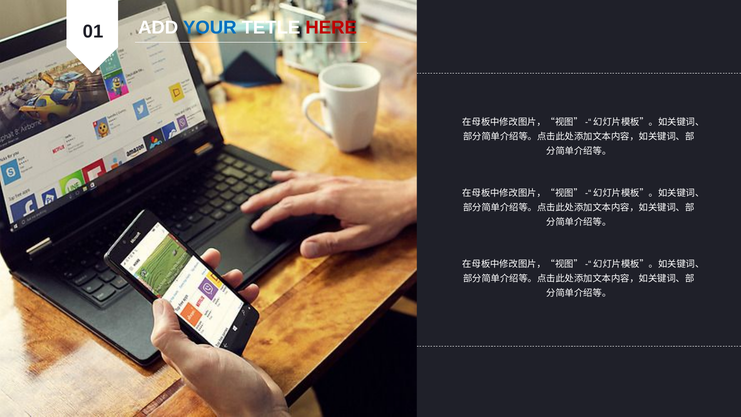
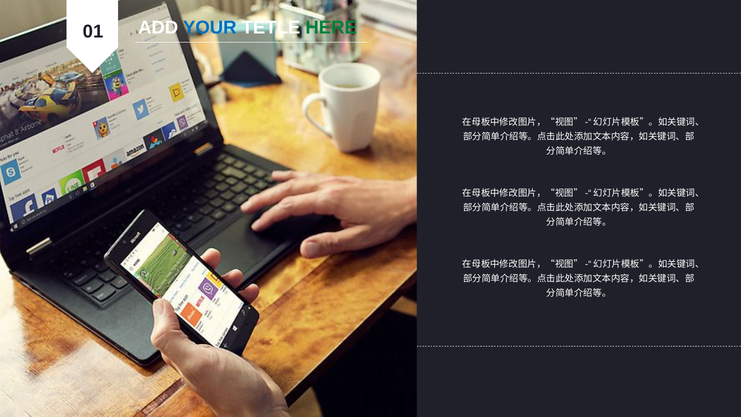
HERE colour: red -> green
